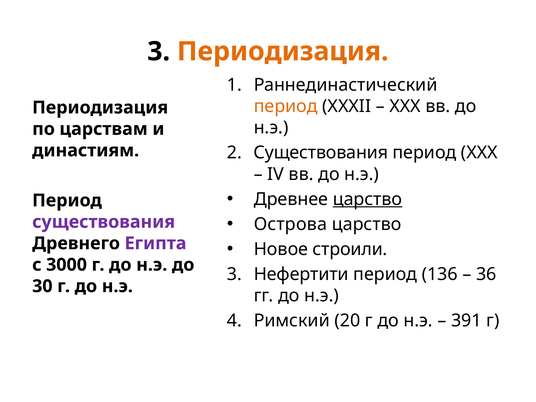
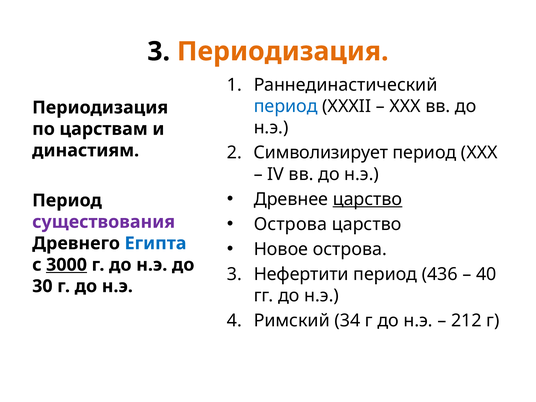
период at (286, 106) colour: orange -> blue
Существования at (321, 153): Существования -> Символизирует
Новое строили: строили -> острова
Египта colour: purple -> blue
3000 underline: none -> present
136: 136 -> 436
36: 36 -> 40
20: 20 -> 34
391: 391 -> 212
